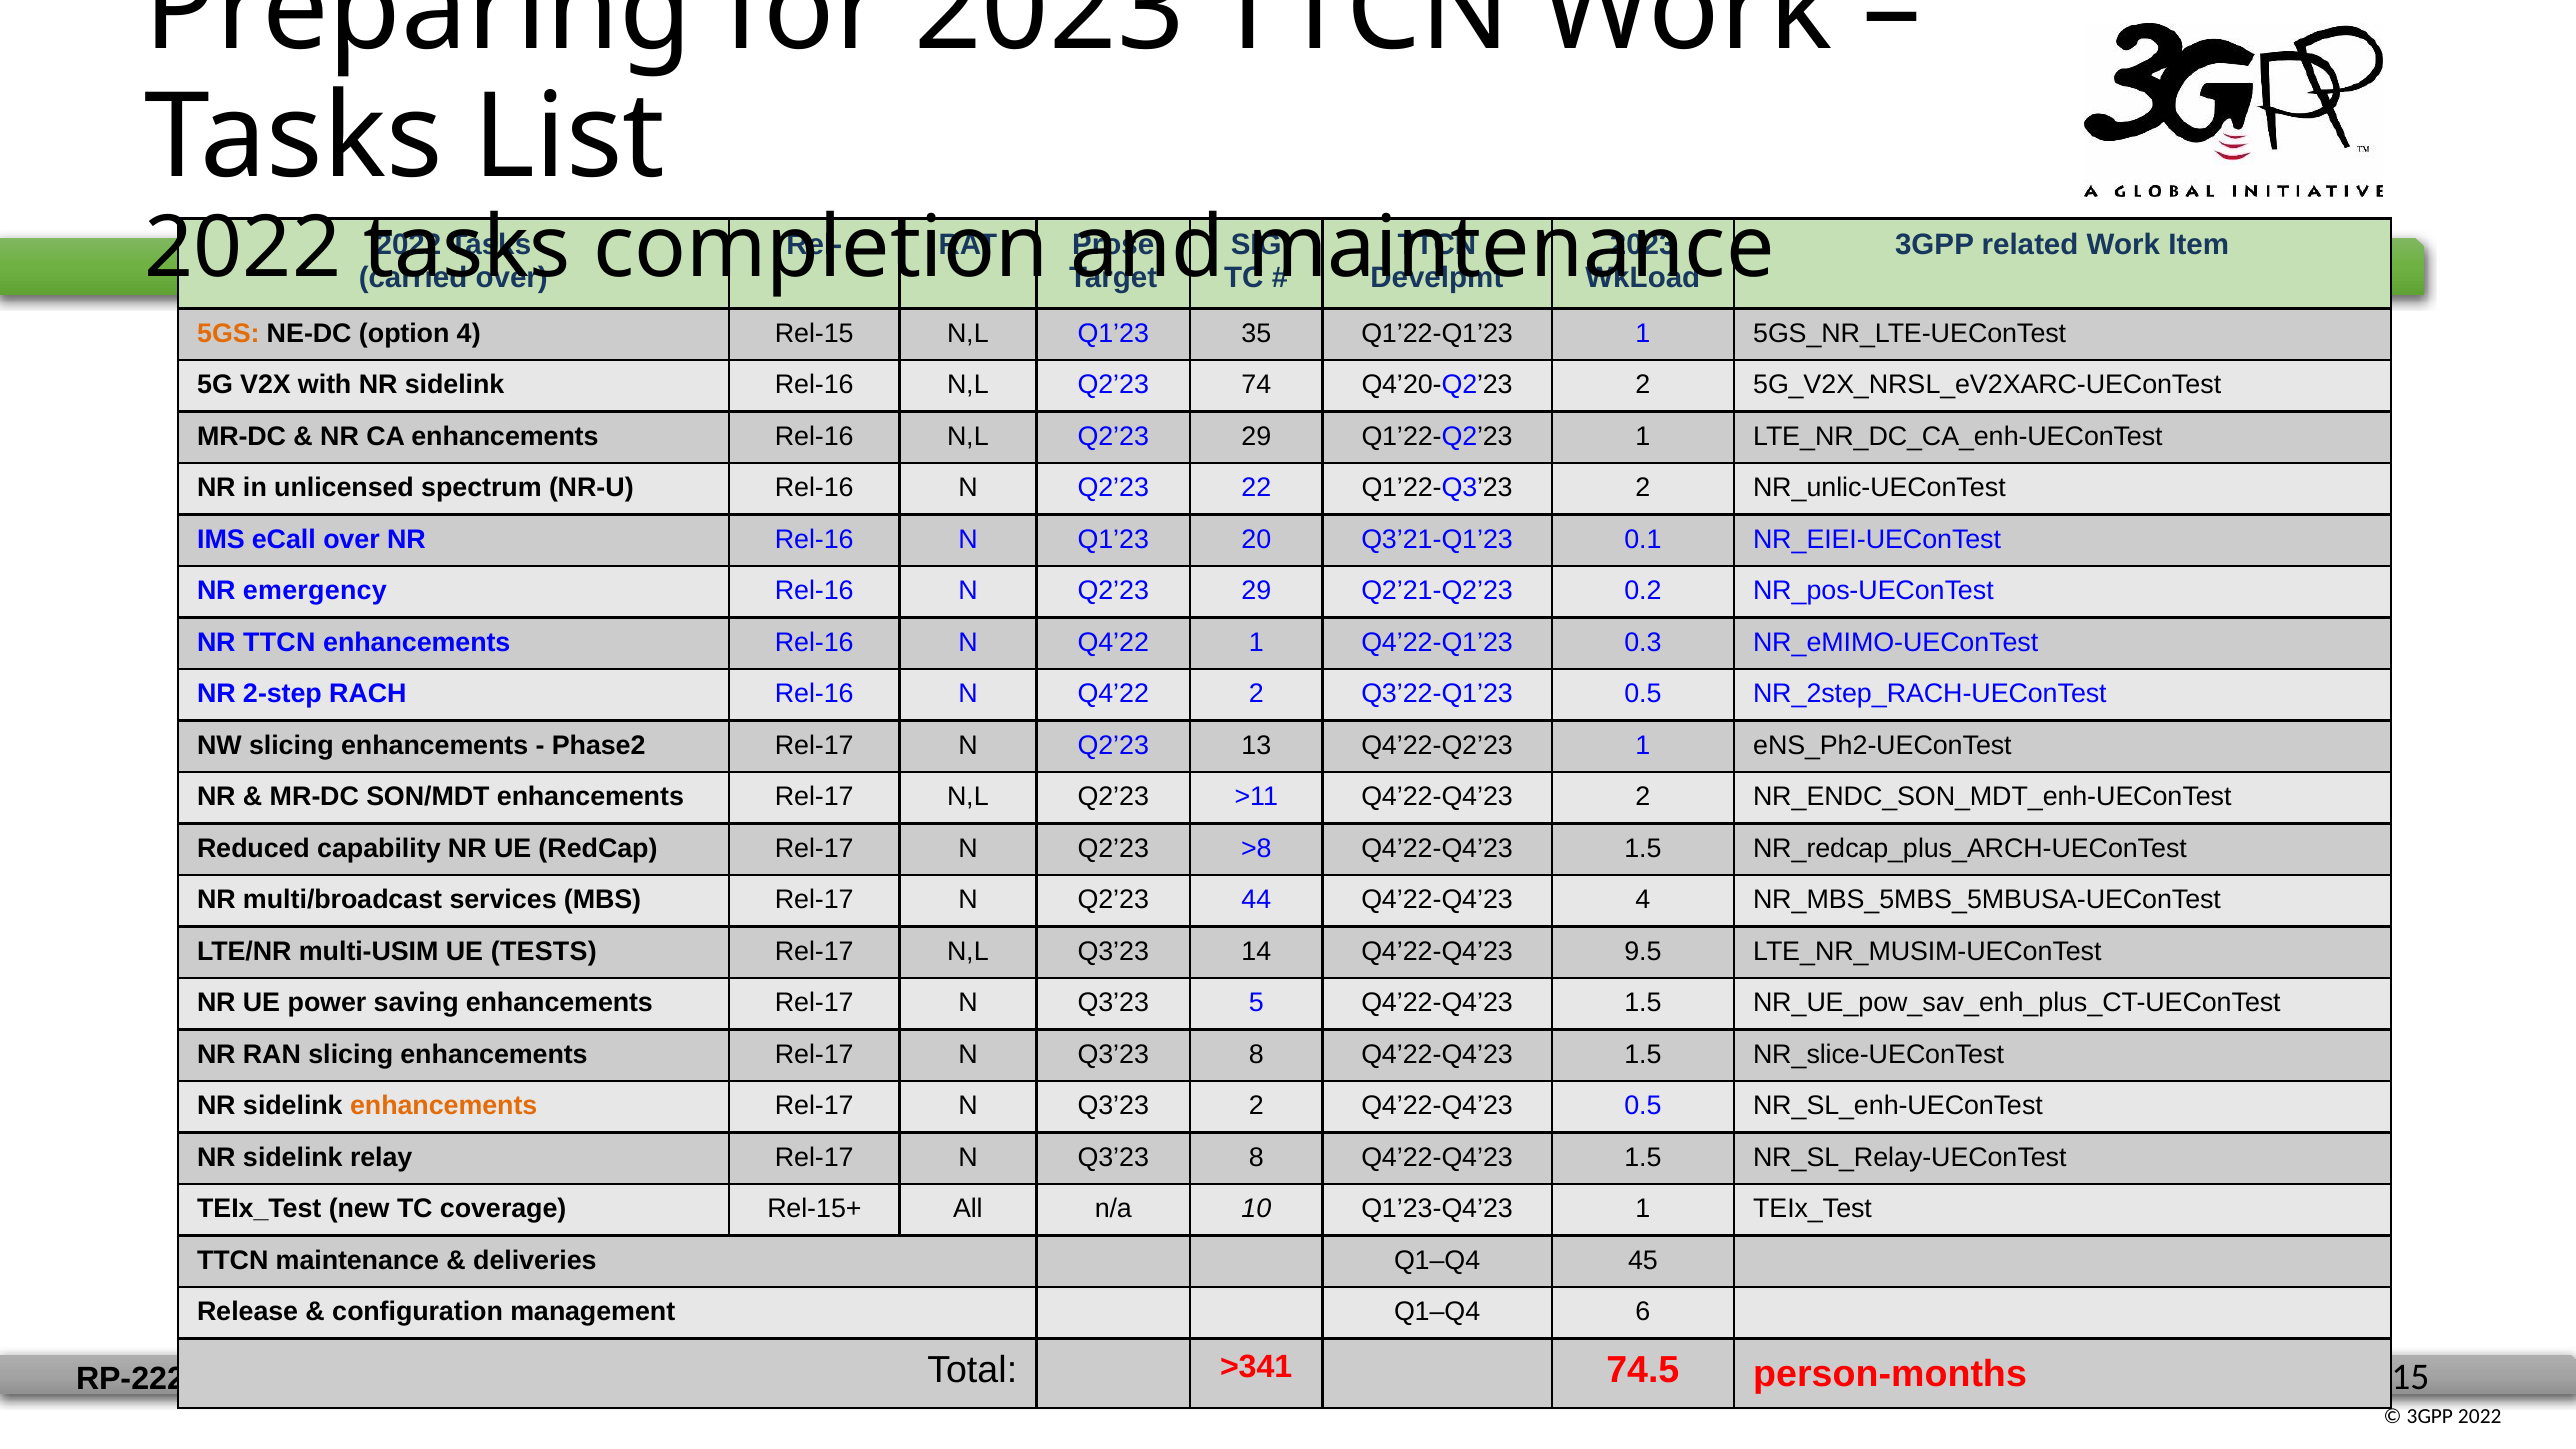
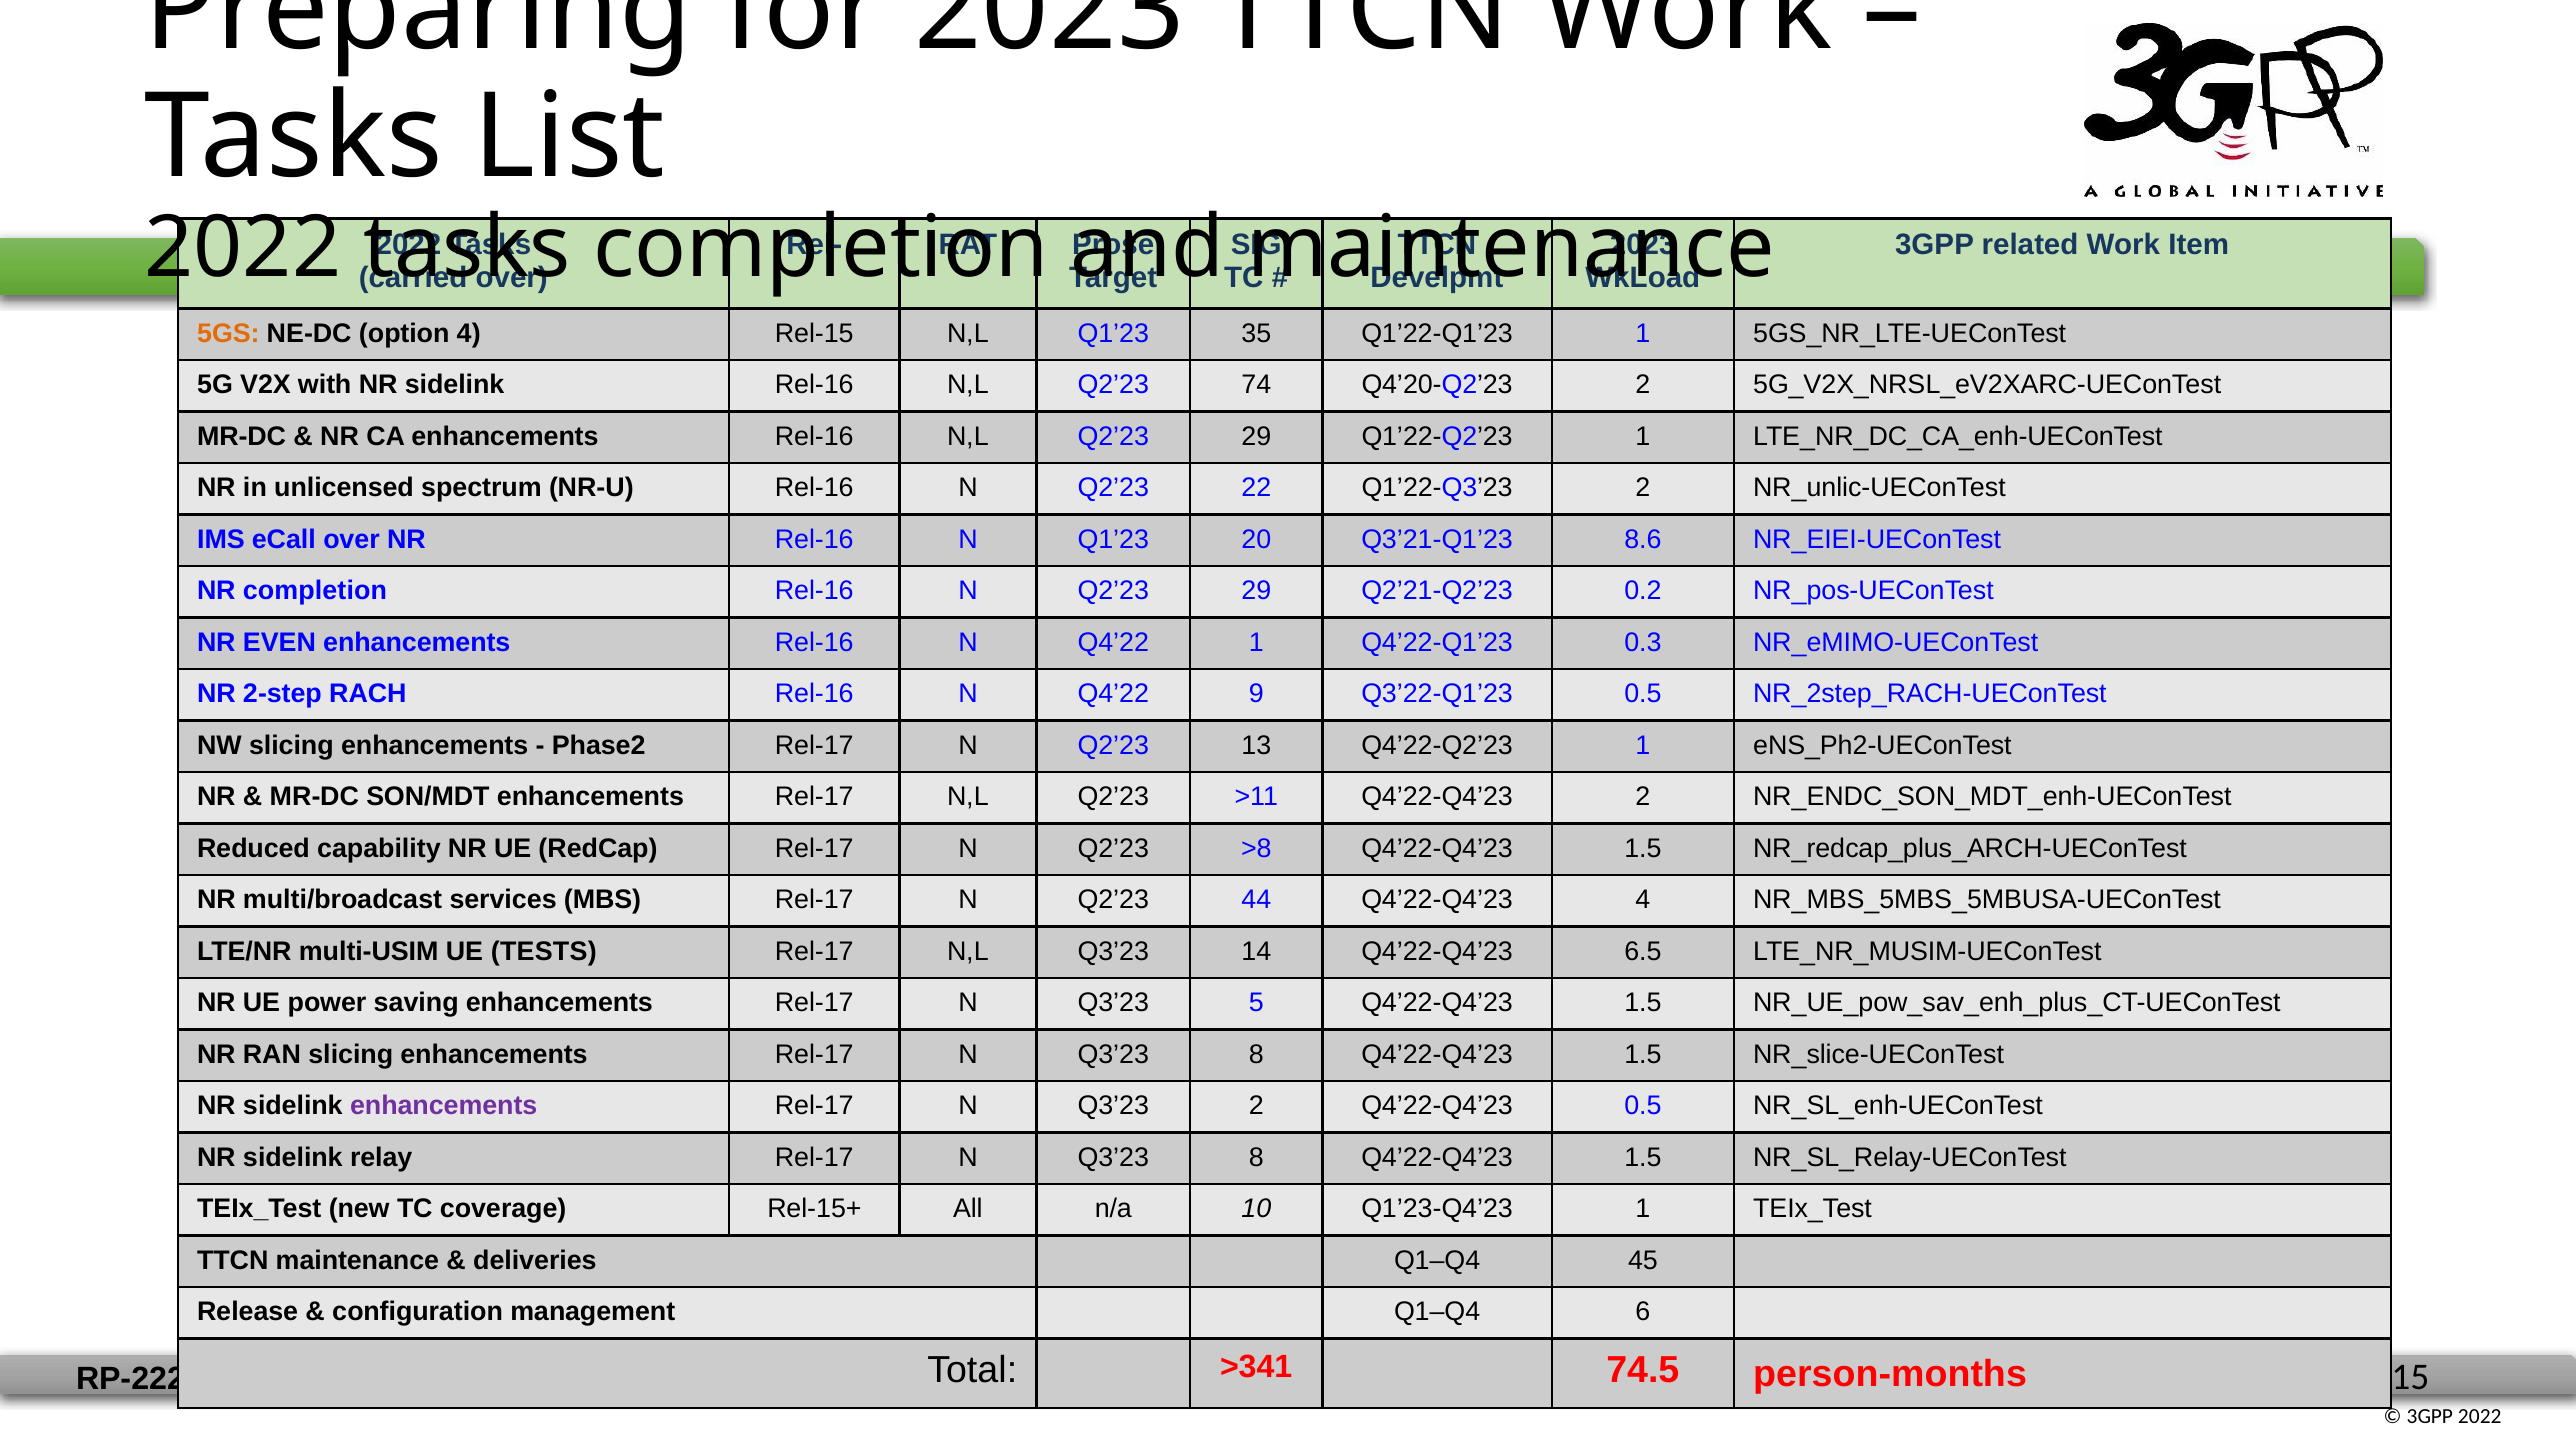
0.1: 0.1 -> 8.6
NR emergency: emergency -> completion
NR TTCN: TTCN -> EVEN
Q4’22 2: 2 -> 9
9.5: 9.5 -> 6.5
enhancements at (444, 1106) colour: orange -> purple
